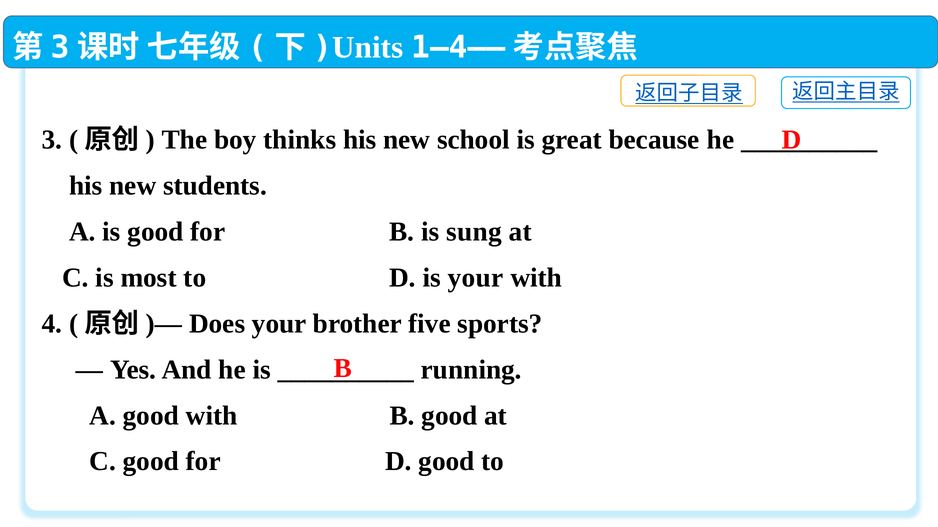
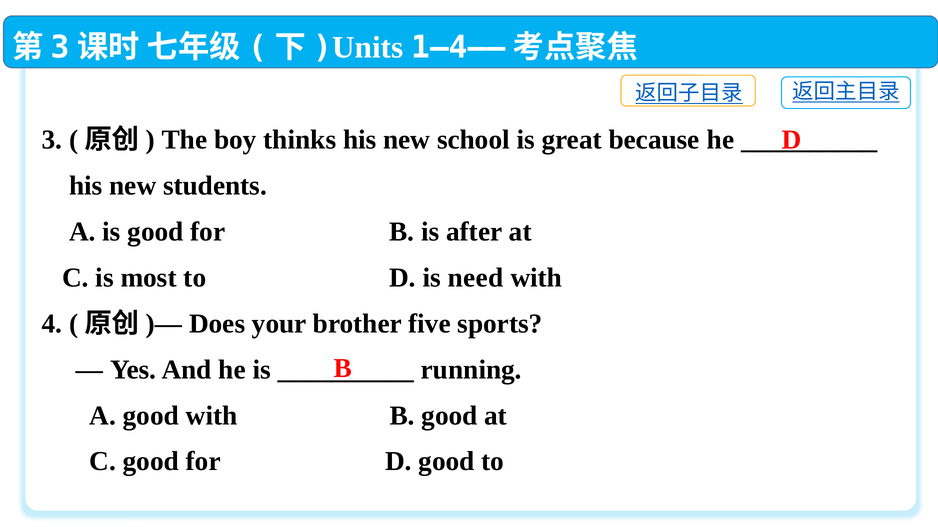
sung: sung -> after
is your: your -> need
